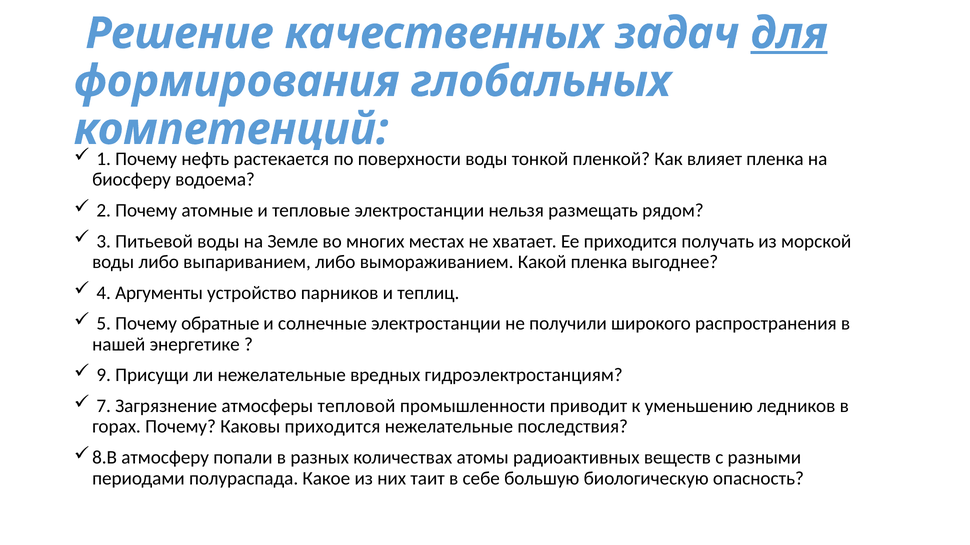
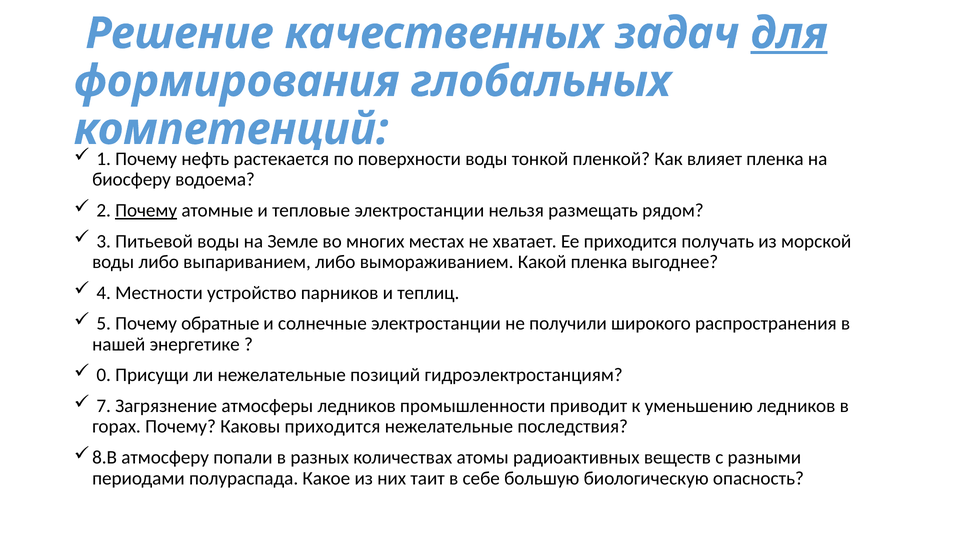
Почему at (146, 211) underline: none -> present
Аргументы: Аргументы -> Местности
9: 9 -> 0
вредных: вредных -> позиций
атмосферы тепловой: тепловой -> ледников
